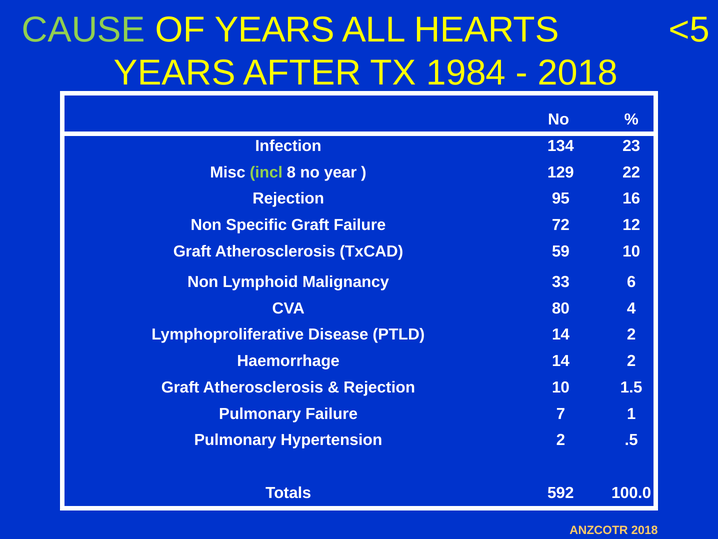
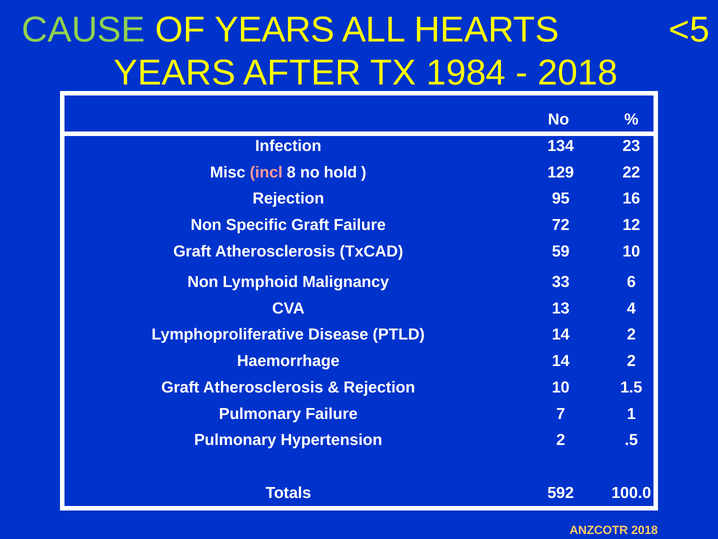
incl colour: light green -> pink
year: year -> hold
80: 80 -> 13
